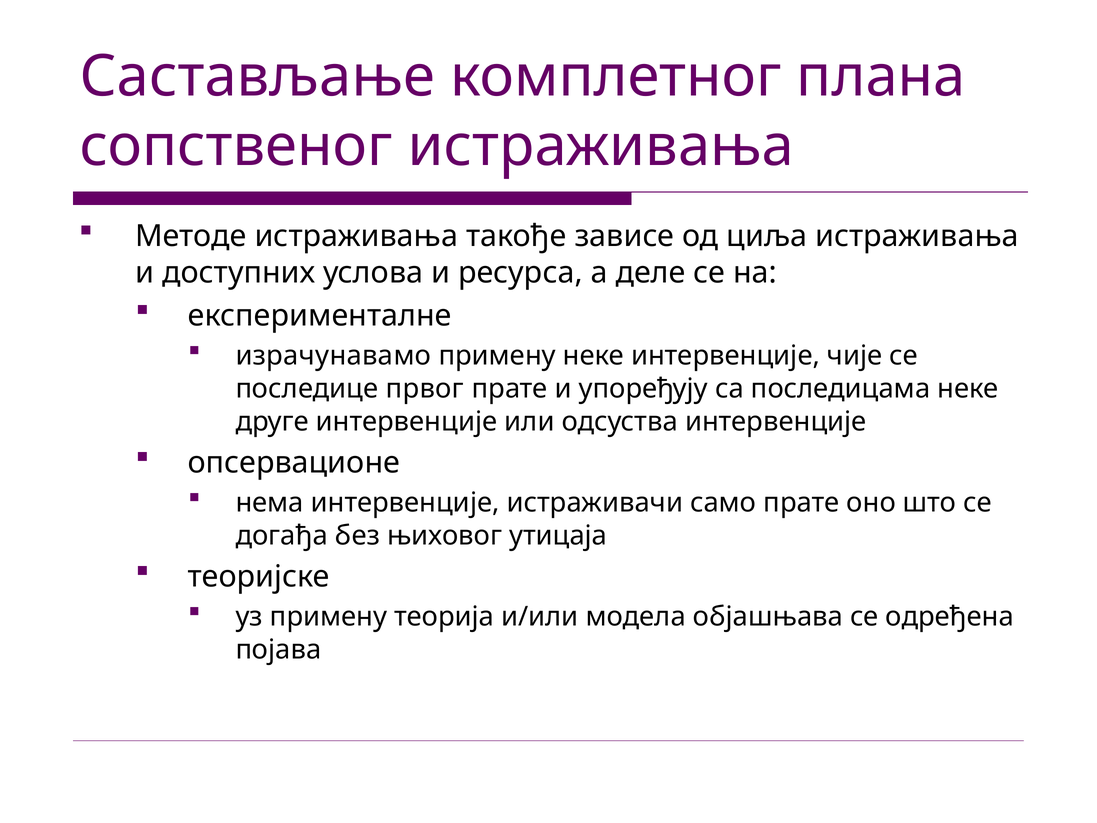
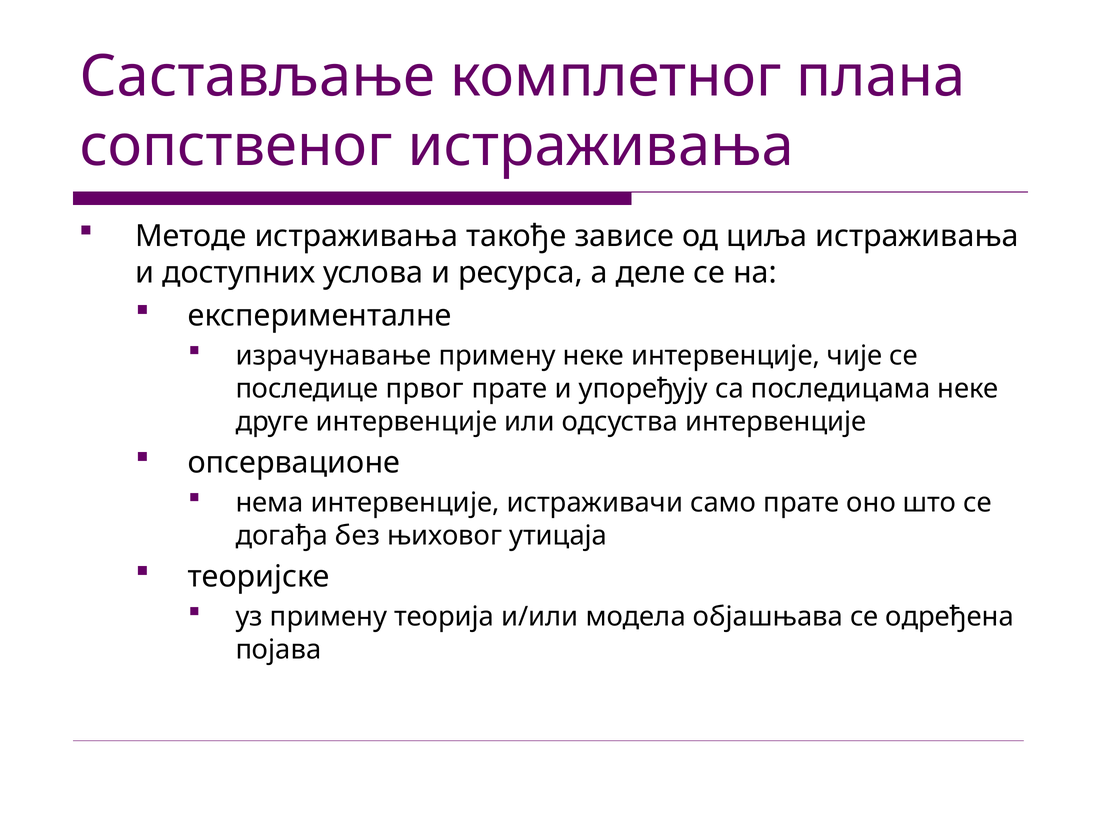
израчунавамо: израчунавамо -> израчунавање
